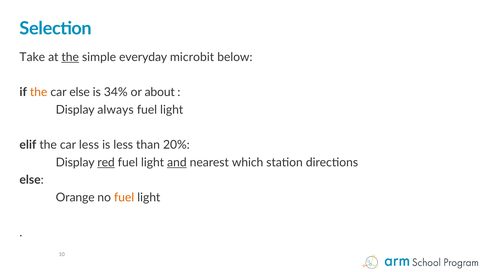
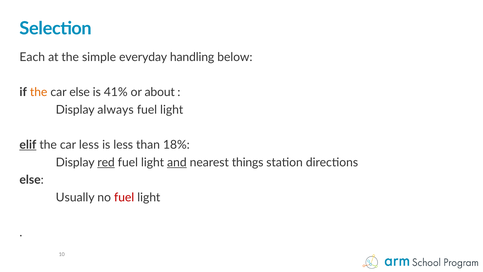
Take: Take -> Each
the at (70, 57) underline: present -> none
microbit: microbit -> handling
34%: 34% -> 41%
elif underline: none -> present
20%: 20% -> 18%
which: which -> things
Orange: Orange -> Usually
fuel at (124, 197) colour: orange -> red
